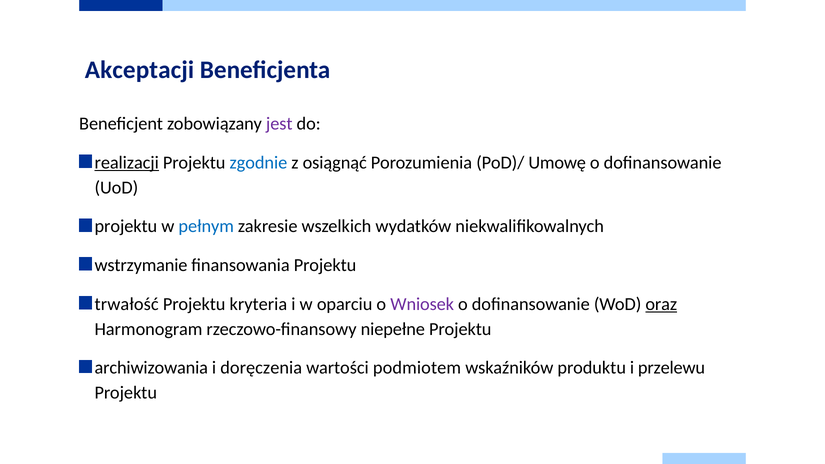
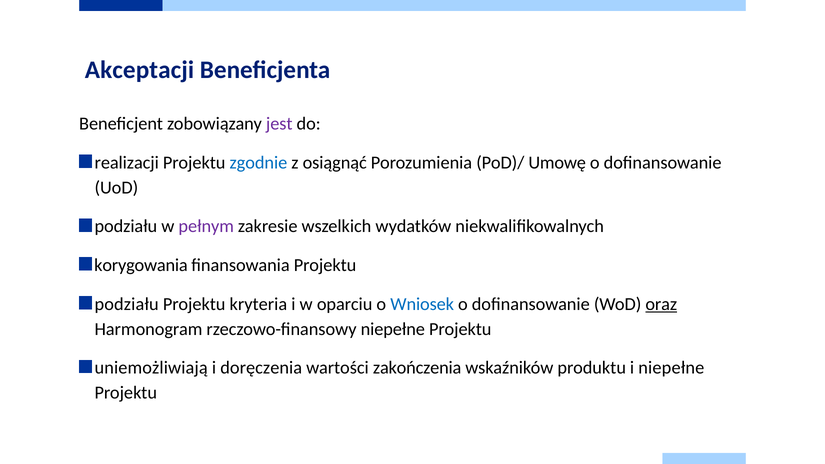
realizacji underline: present -> none
projektu at (126, 226): projektu -> podziału
pełnym colour: blue -> purple
wstrzymanie: wstrzymanie -> korygowania
trwałość at (127, 304): trwałość -> podziału
Wniosek colour: purple -> blue
archiwizowania: archiwizowania -> uniemożliwiają
podmiotem: podmiotem -> zakończenia
i przelewu: przelewu -> niepełne
